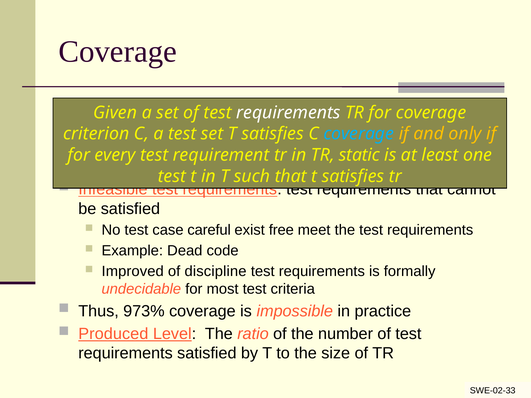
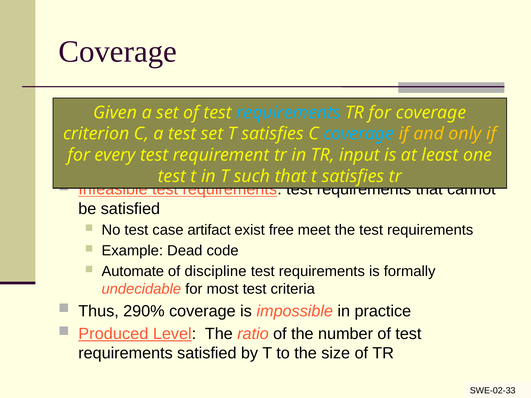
requirements at (288, 113) colour: white -> light blue
static: static -> input
careful: careful -> artifact
Improved: Improved -> Automate
973%: 973% -> 290%
